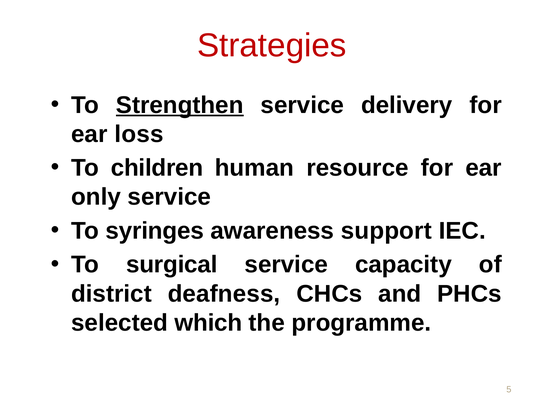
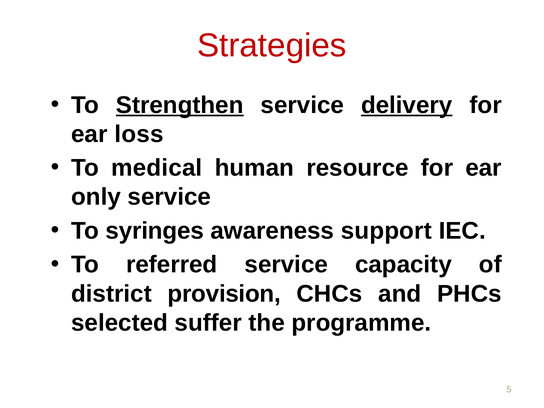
delivery underline: none -> present
children: children -> medical
surgical: surgical -> referred
deafness: deafness -> provision
which: which -> suffer
